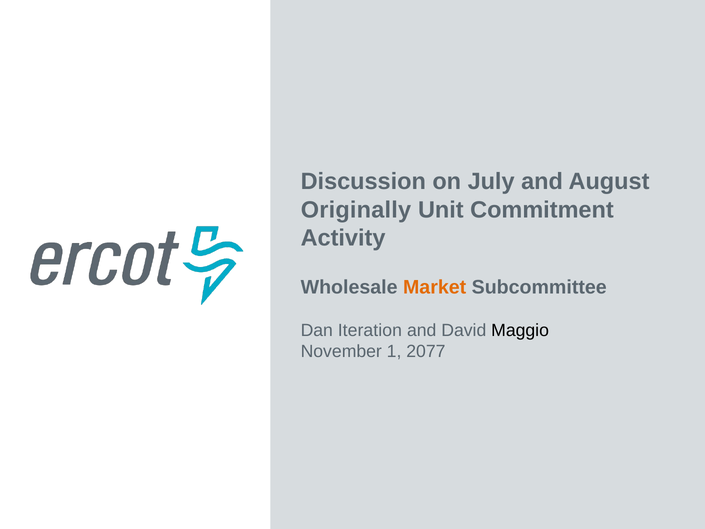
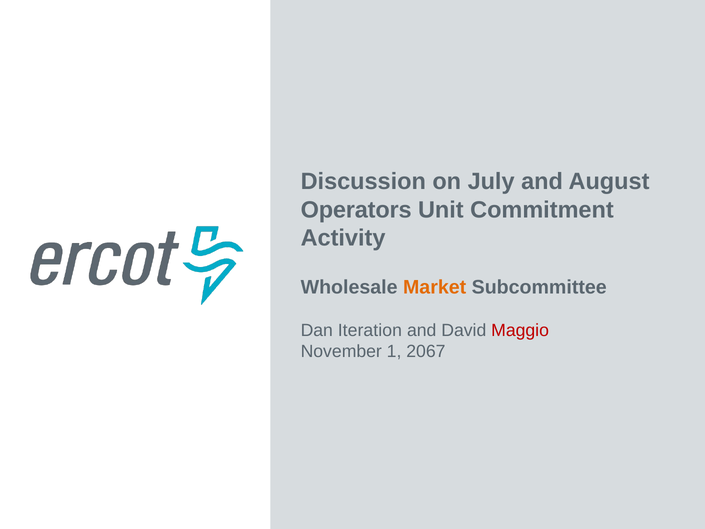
Originally: Originally -> Operators
Maggio colour: black -> red
2077: 2077 -> 2067
